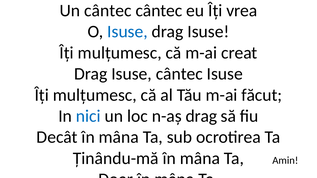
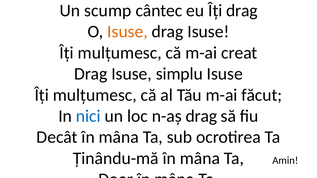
Un cântec: cântec -> scump
Îți vrea: vrea -> drag
Isuse at (127, 32) colour: blue -> orange
Isuse cântec: cântec -> simplu
